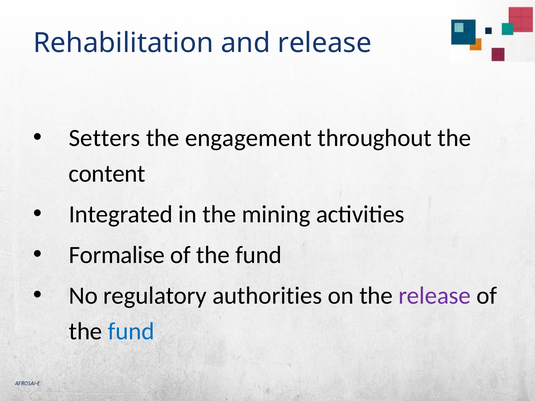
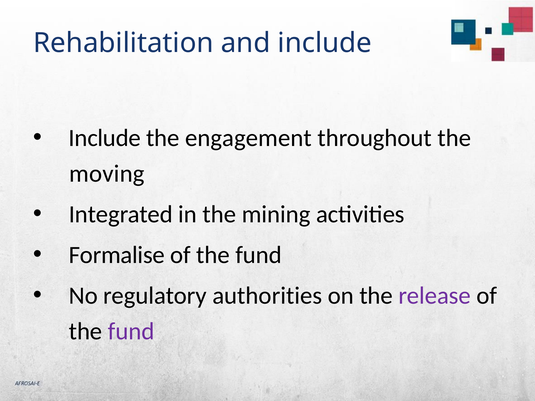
and release: release -> include
Setters at (105, 138): Setters -> Include
content: content -> moving
fund at (131, 332) colour: blue -> purple
